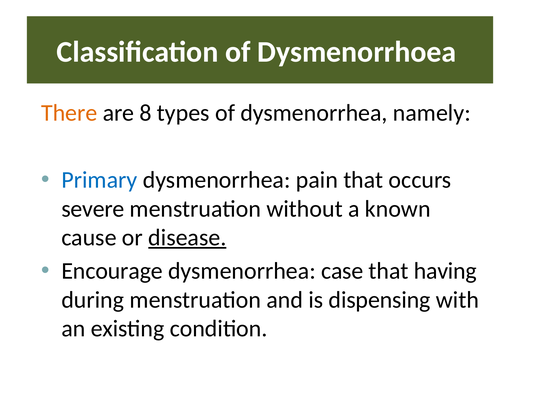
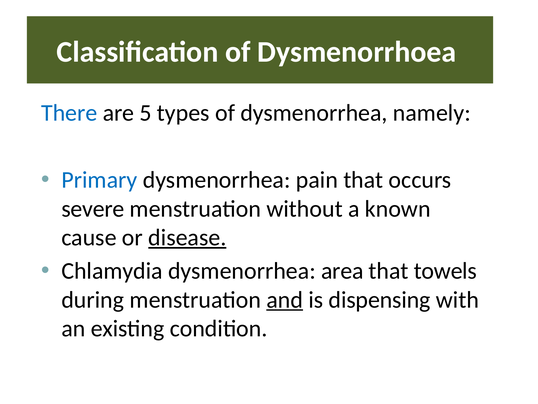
There colour: orange -> blue
8: 8 -> 5
Encourage: Encourage -> Chlamydia
case: case -> area
having: having -> towels
and underline: none -> present
